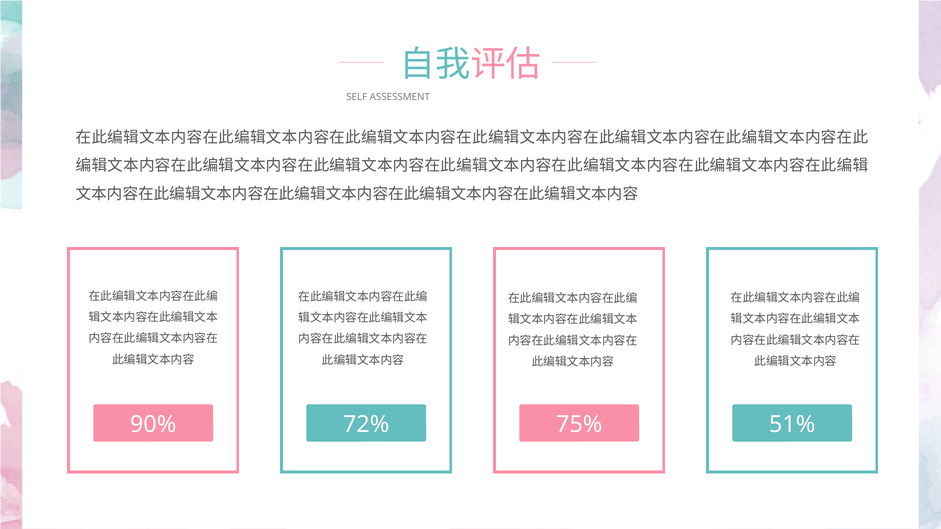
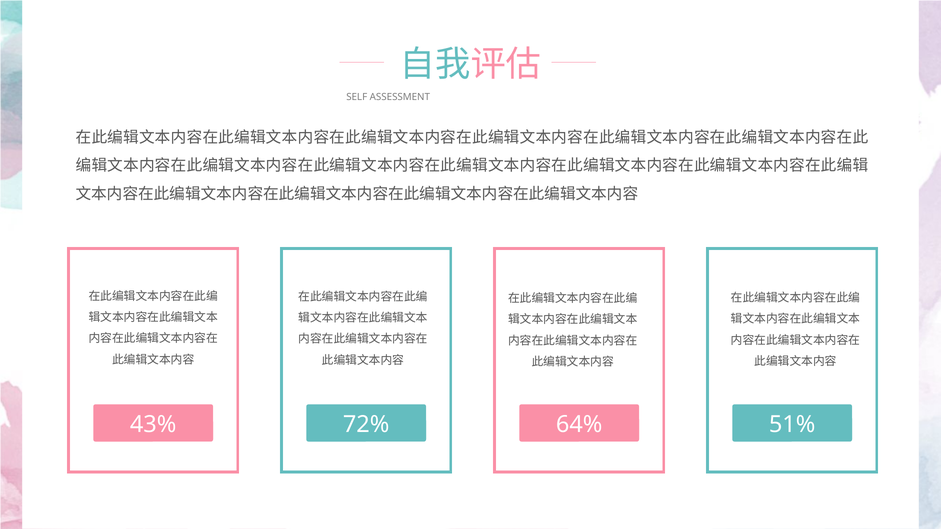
90%: 90% -> 43%
75%: 75% -> 64%
